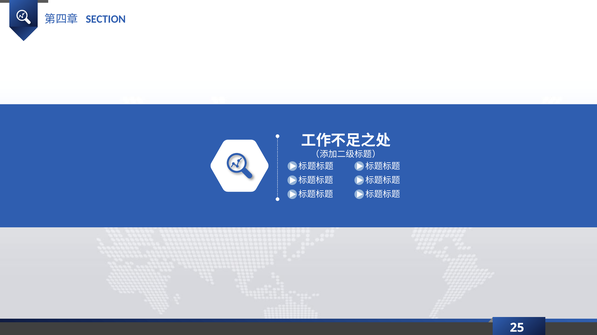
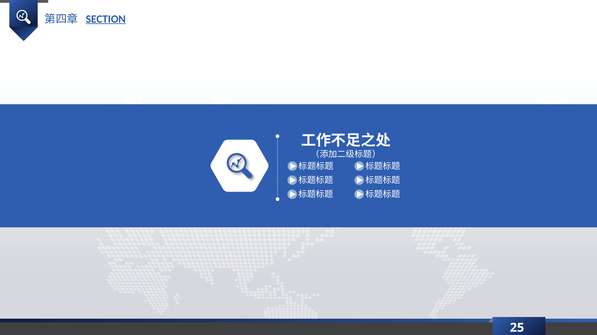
SECTION underline: none -> present
